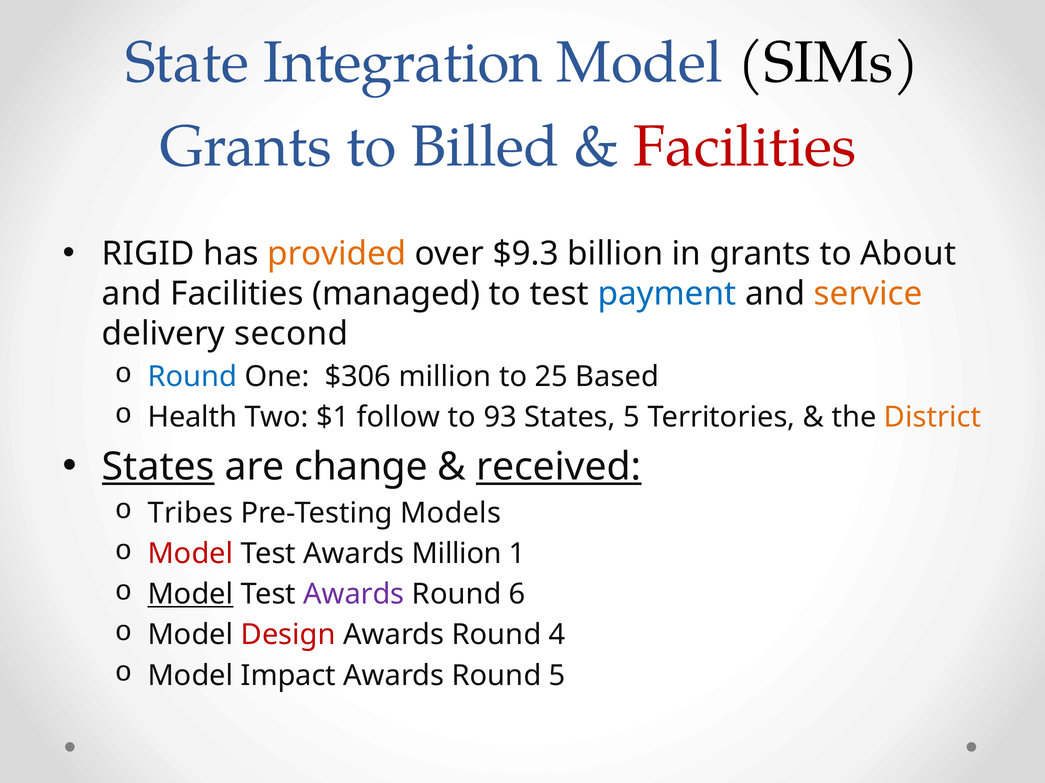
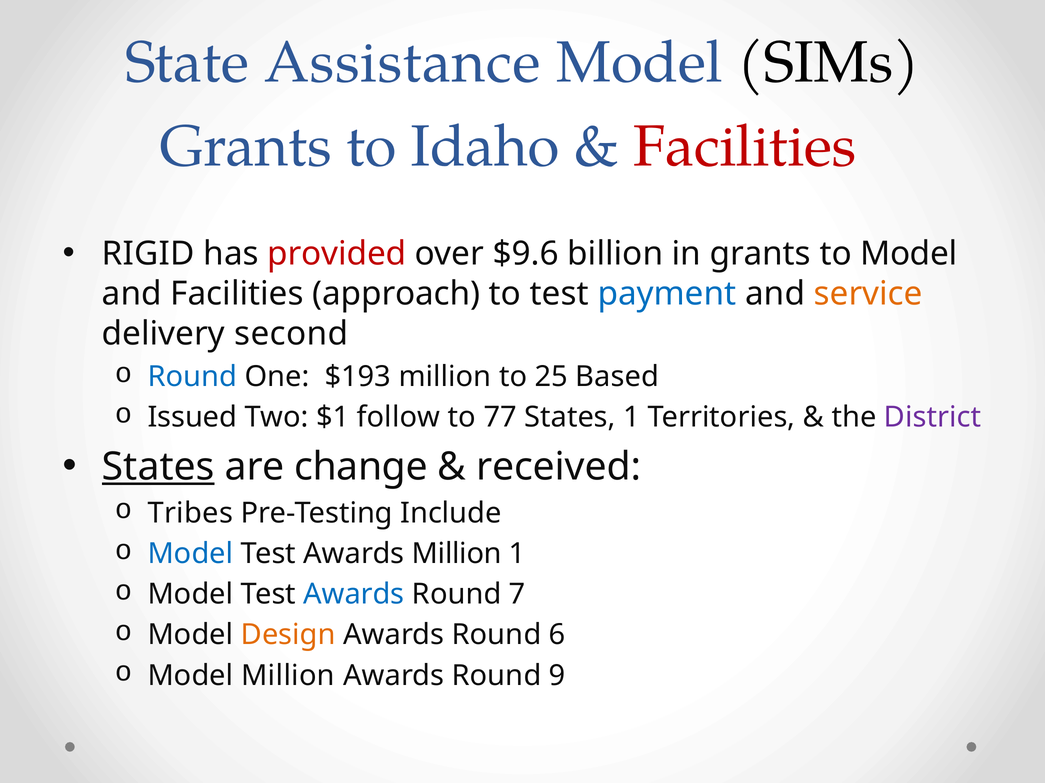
Integration: Integration -> Assistance
Billed: Billed -> Idaho
provided colour: orange -> red
$9.3: $9.3 -> $9.6
to About: About -> Model
managed: managed -> approach
$306: $306 -> $193
Health: Health -> Issued
93: 93 -> 77
States 5: 5 -> 1
District colour: orange -> purple
received underline: present -> none
Models: Models -> Include
Model at (190, 554) colour: red -> blue
Model at (190, 595) underline: present -> none
Awards at (354, 595) colour: purple -> blue
6: 6 -> 7
Design colour: red -> orange
4: 4 -> 6
Model Impact: Impact -> Million
Round 5: 5 -> 9
